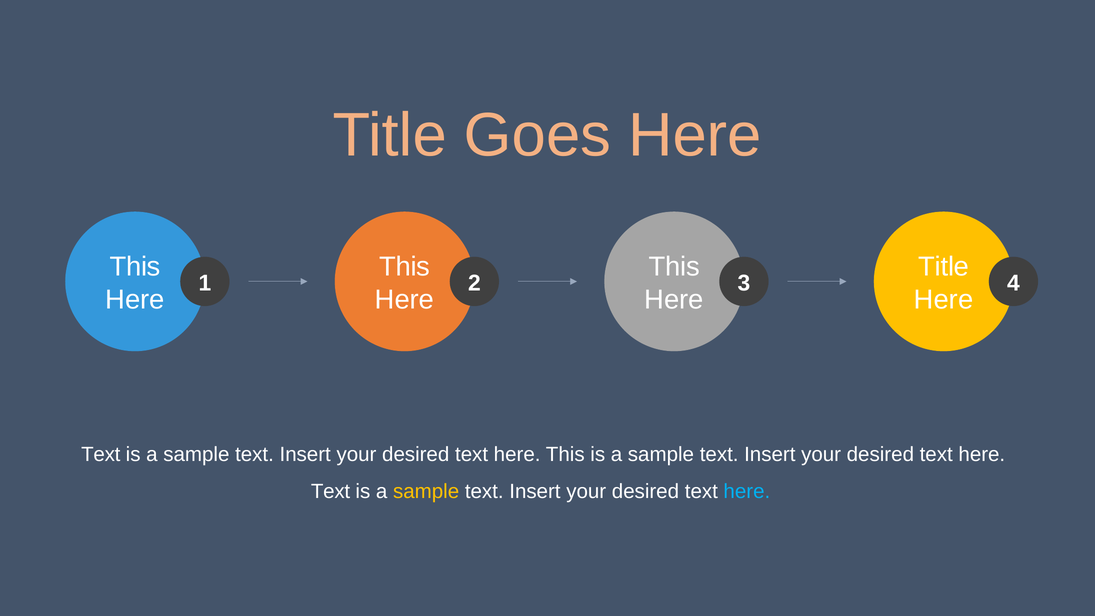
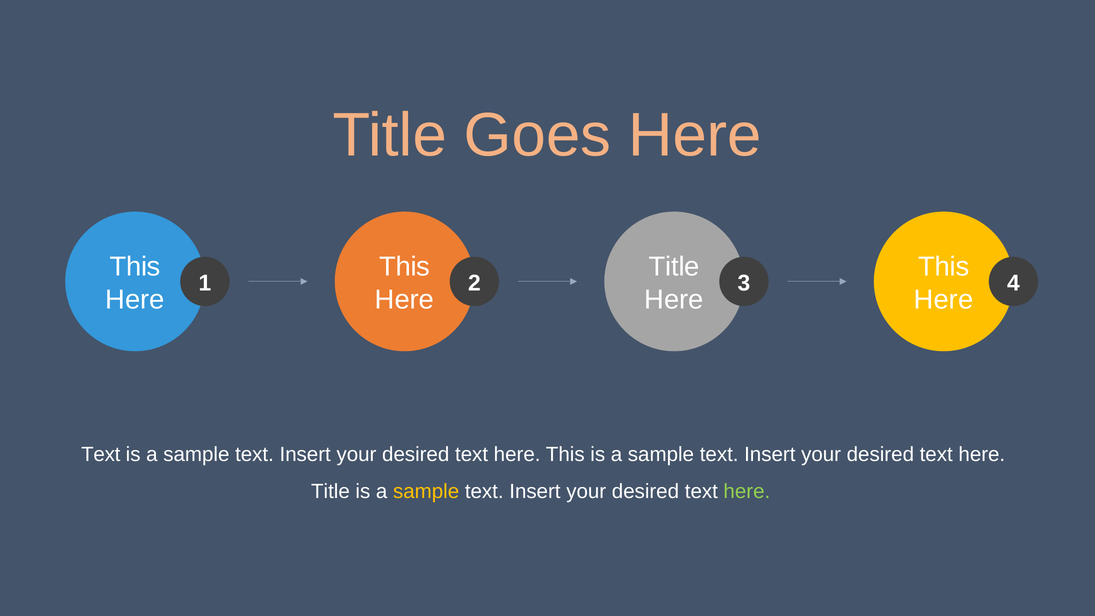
This at (674, 267): This -> Title
Title at (944, 267): Title -> This
Text at (331, 491): Text -> Title
here at (747, 491) colour: light blue -> light green
